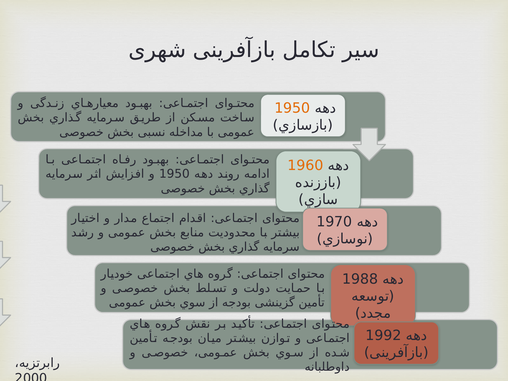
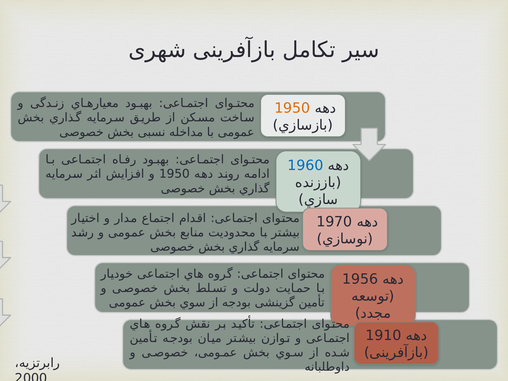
1960 colour: orange -> blue
1988: 1988 -> 1956
1992: 1992 -> 1910
